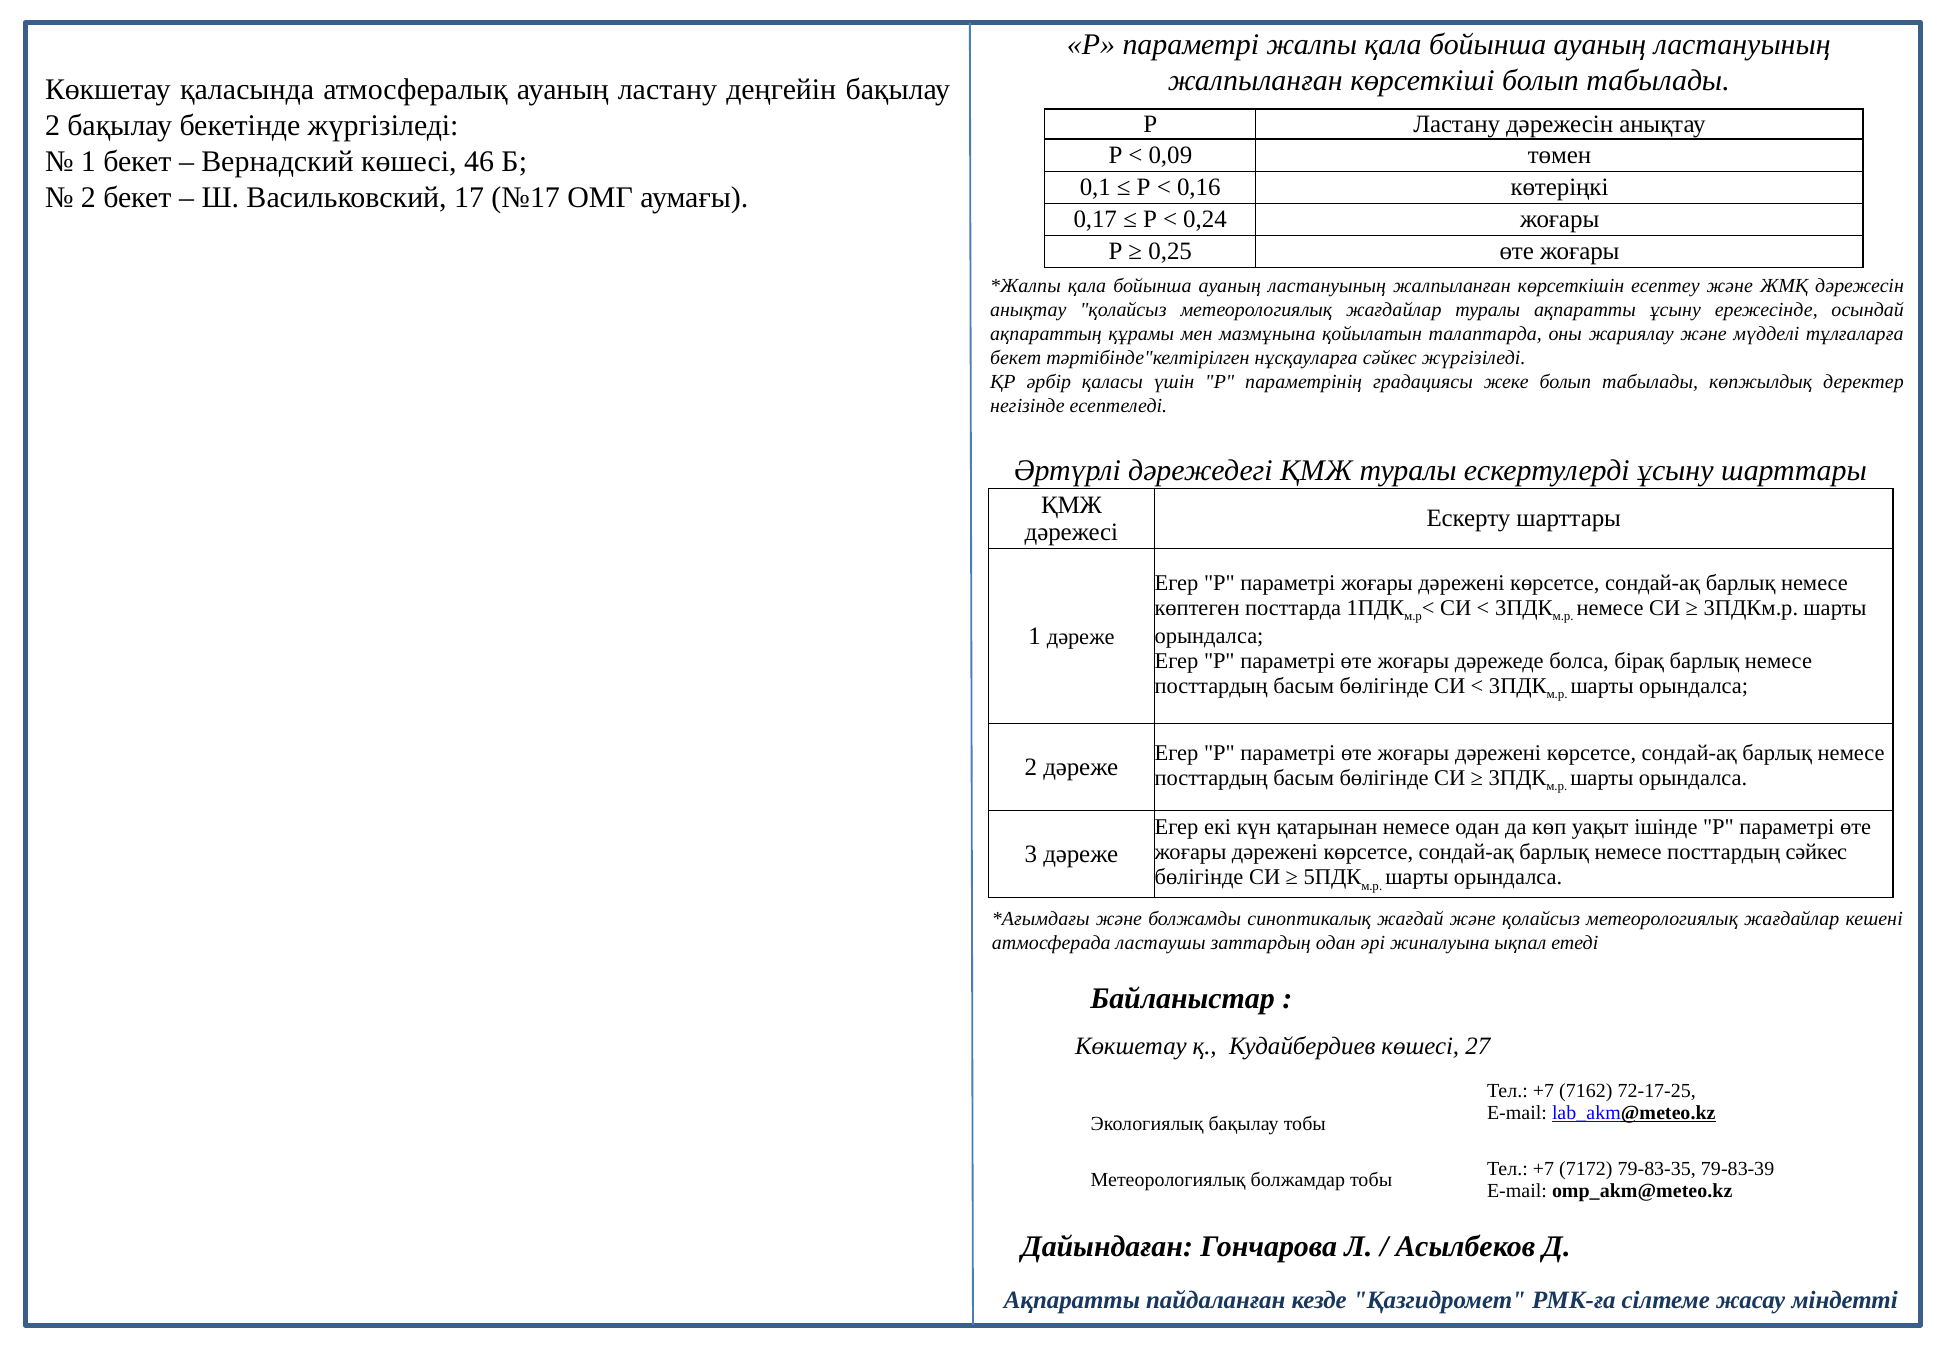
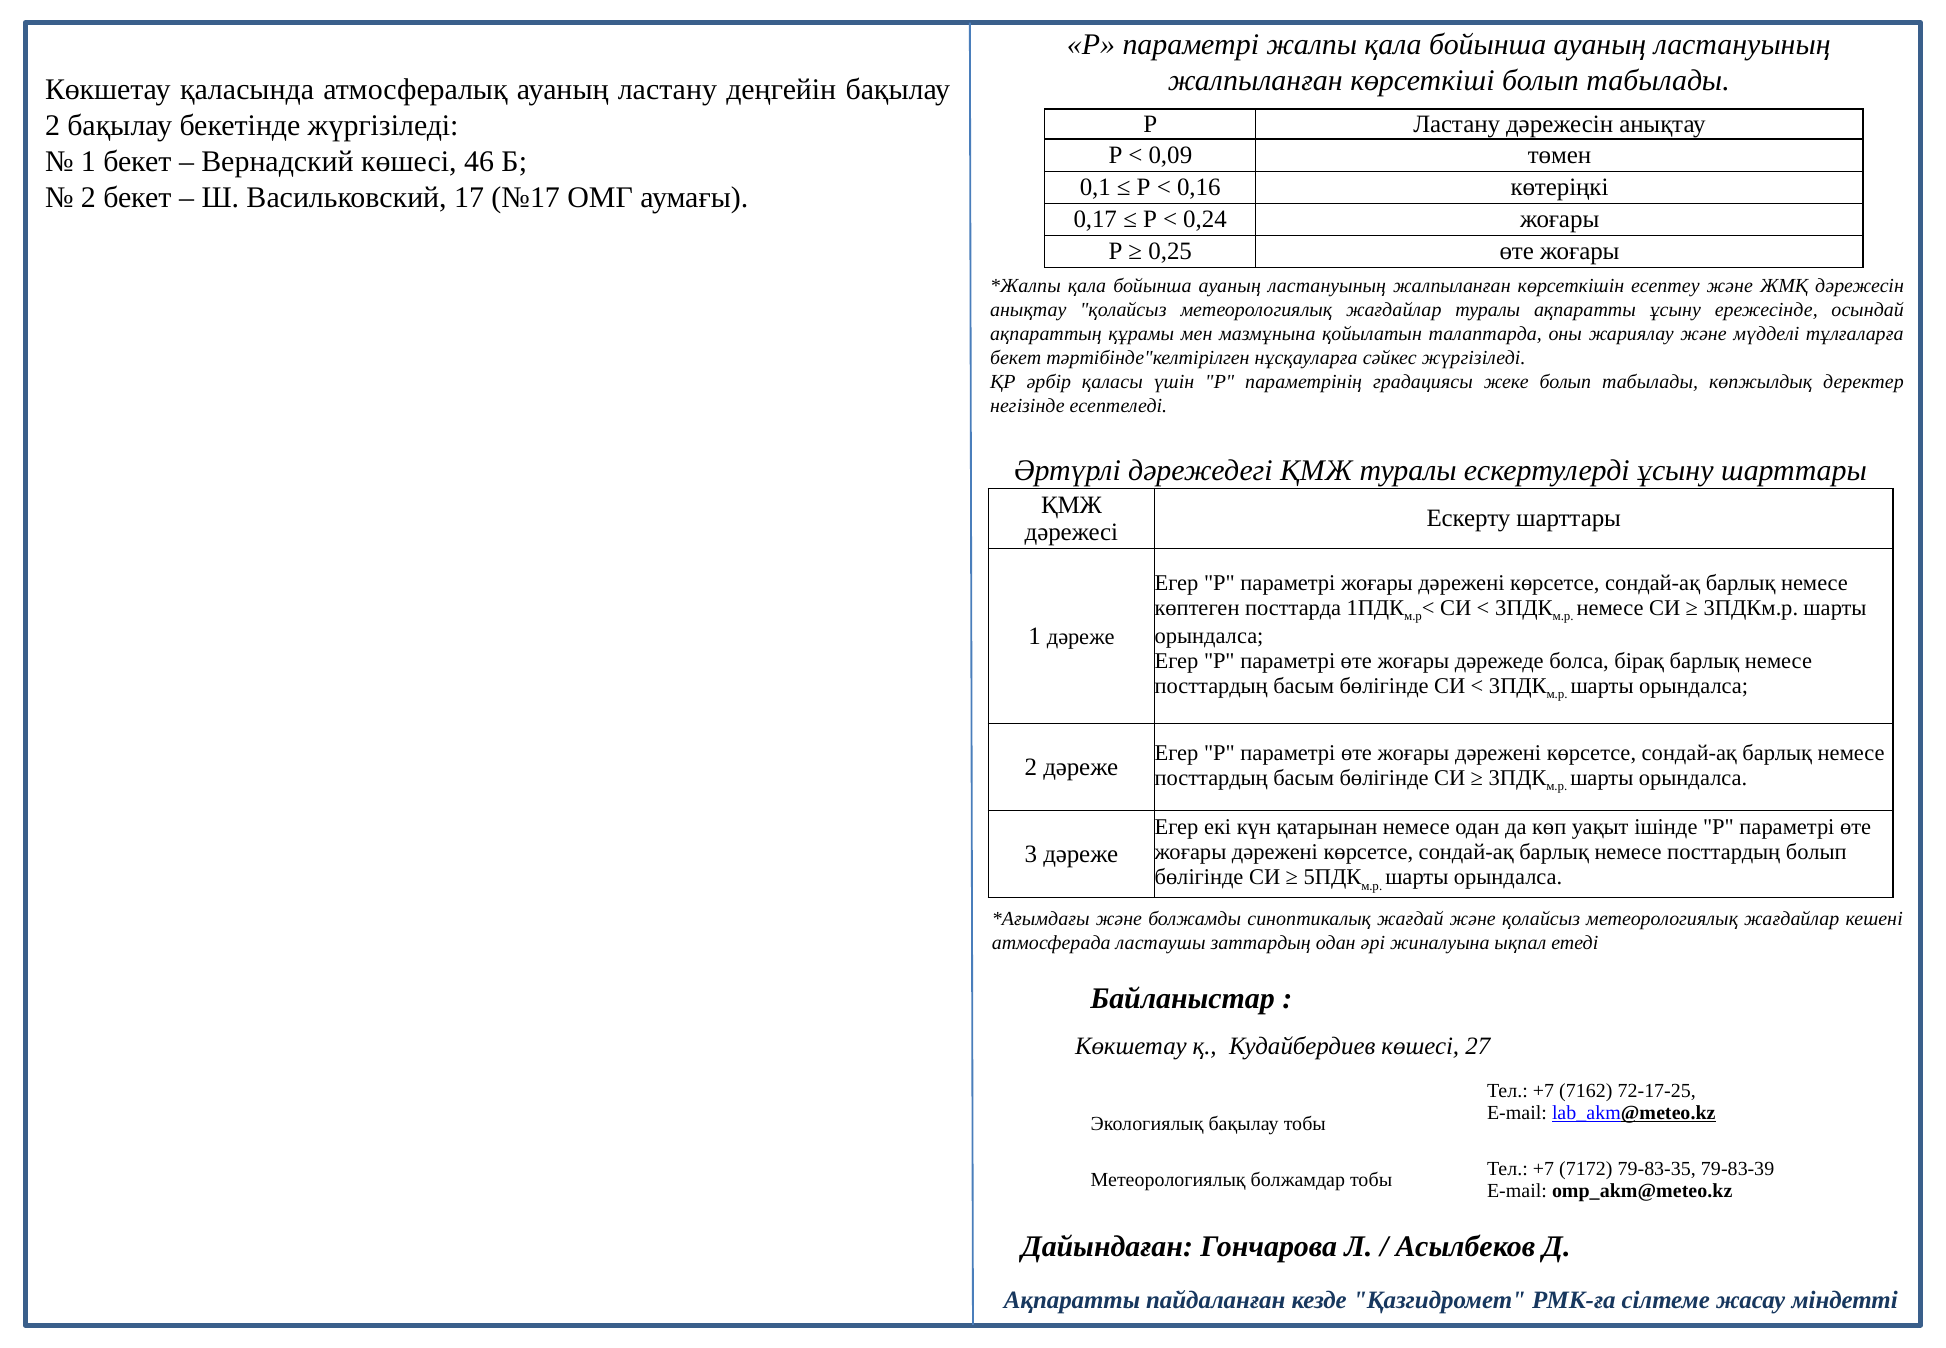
посттардың сәйкес: сәйкес -> болып
